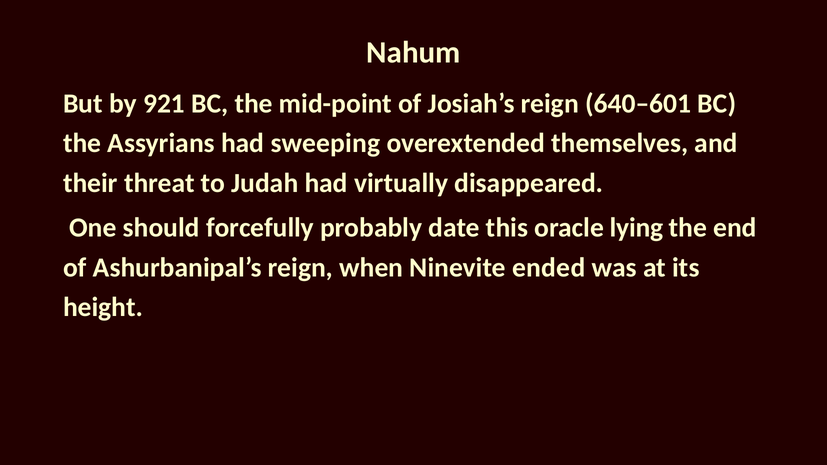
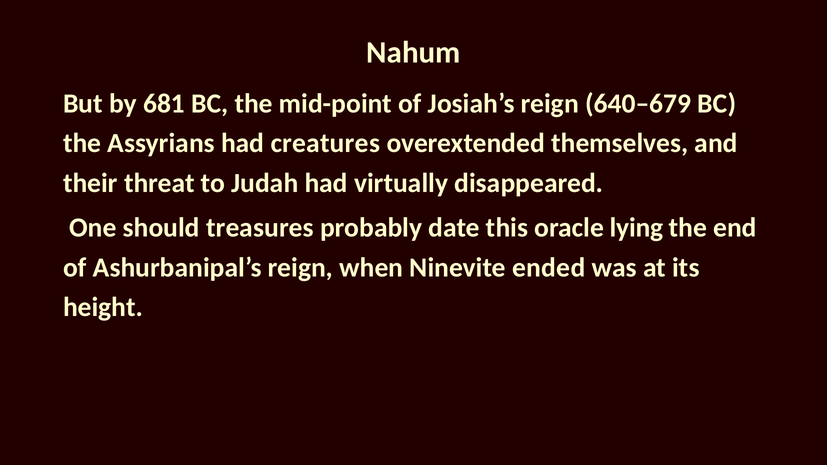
921: 921 -> 681
640–601: 640–601 -> 640–679
sweeping: sweeping -> creatures
forcefully: forcefully -> treasures
